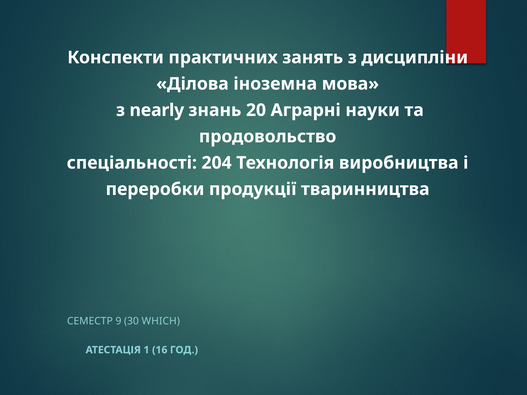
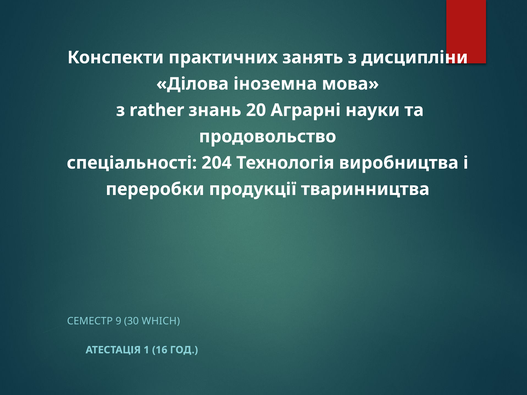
nearly: nearly -> rather
